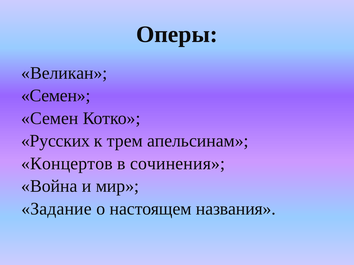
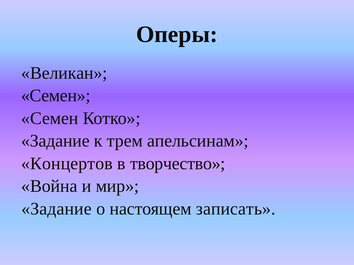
Русских at (55, 141): Русских -> Задание
сочинения: сочинения -> творчество
названия: названия -> записать
